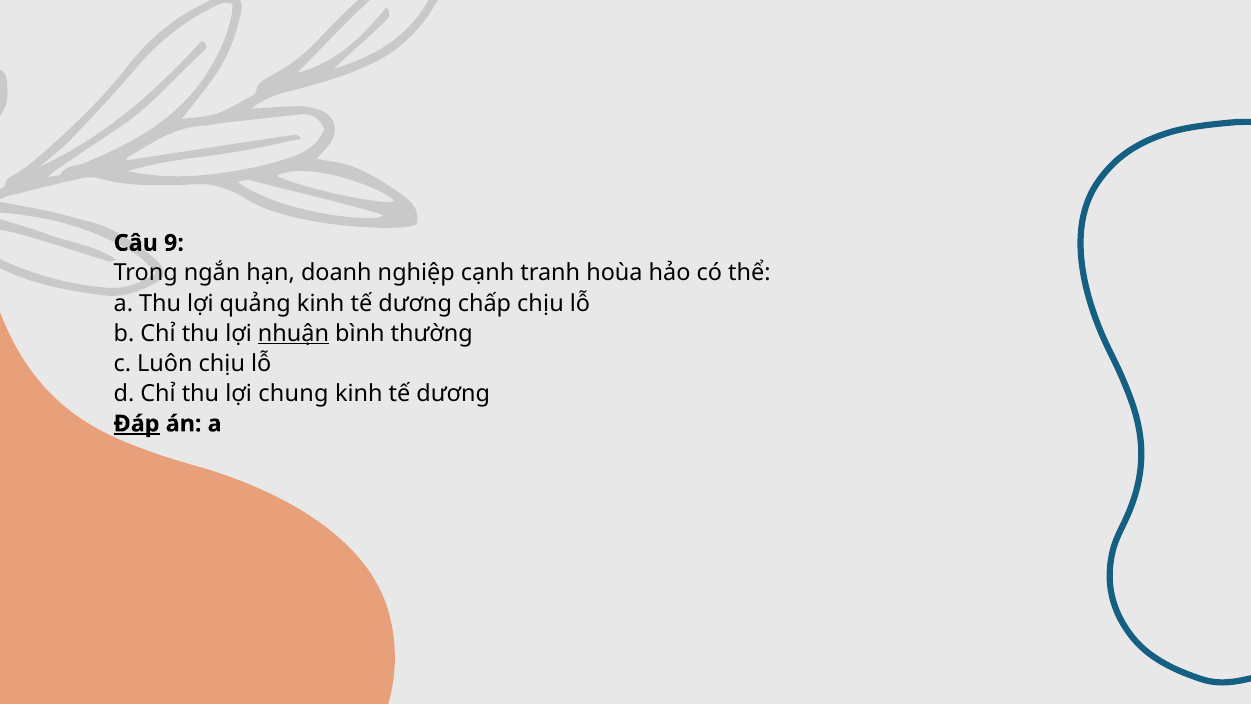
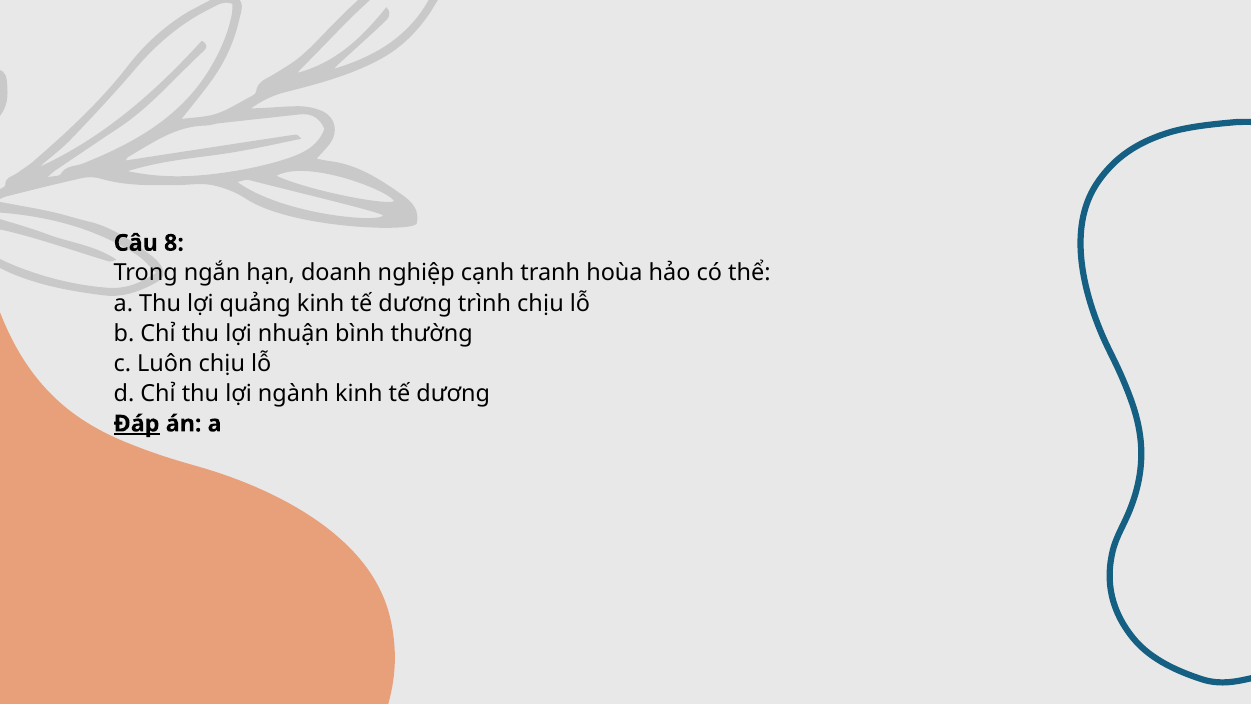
9: 9 -> 8
chấp: chấp -> trình
nhuận underline: present -> none
chung: chung -> ngành
